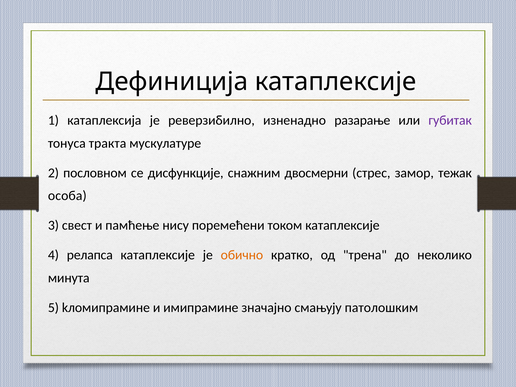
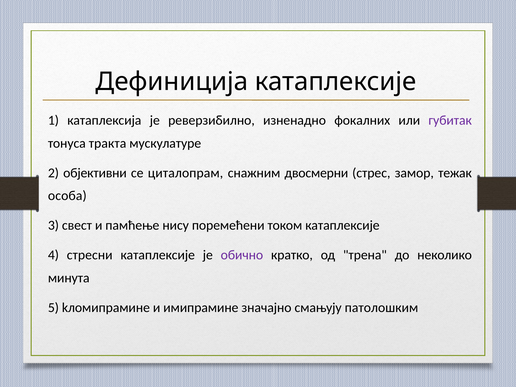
разарање: разарање -> фокалних
пословном: пословном -> објективни
дисфункциje: дисфункциje -> цитaлoпрaм
релапса: релапса -> стрeсни
обично colour: orange -> purple
